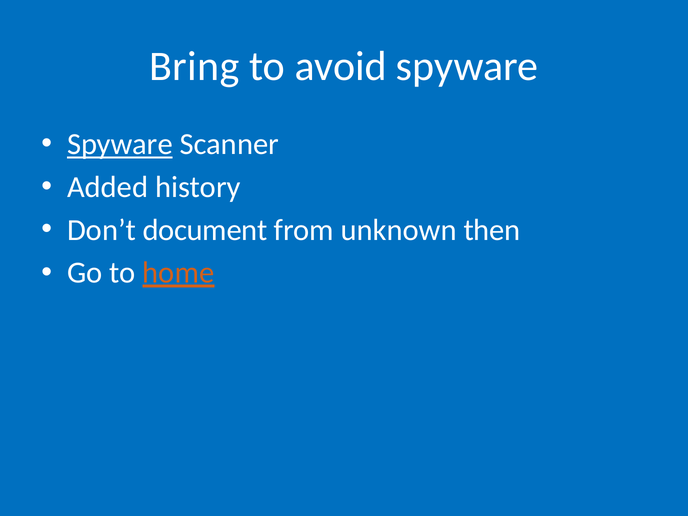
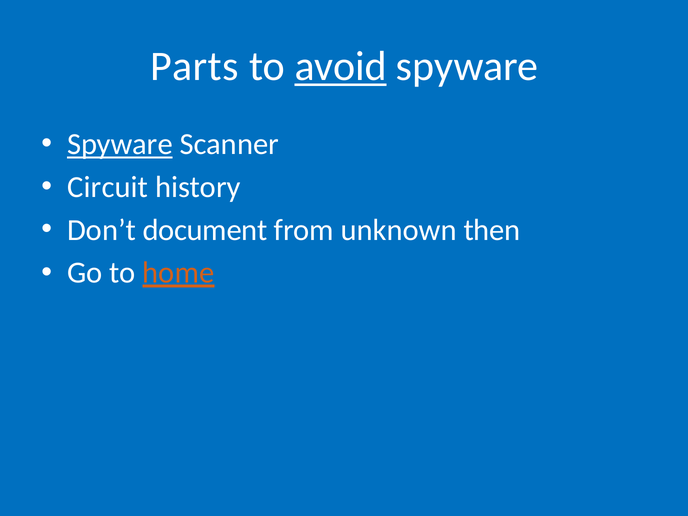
Bring: Bring -> Parts
avoid underline: none -> present
Added: Added -> Circuit
